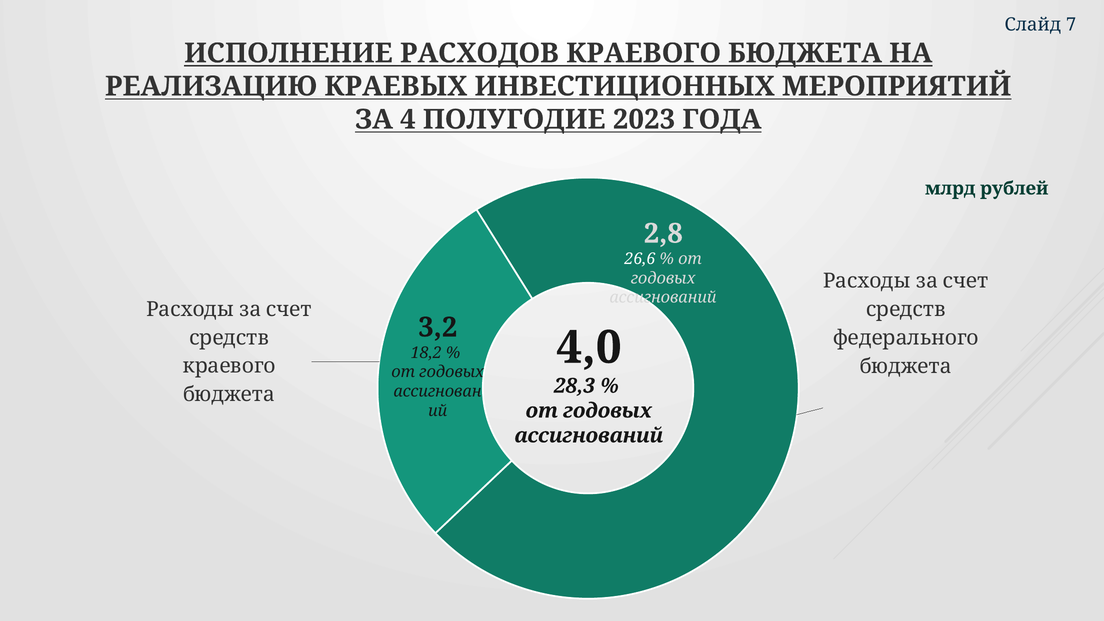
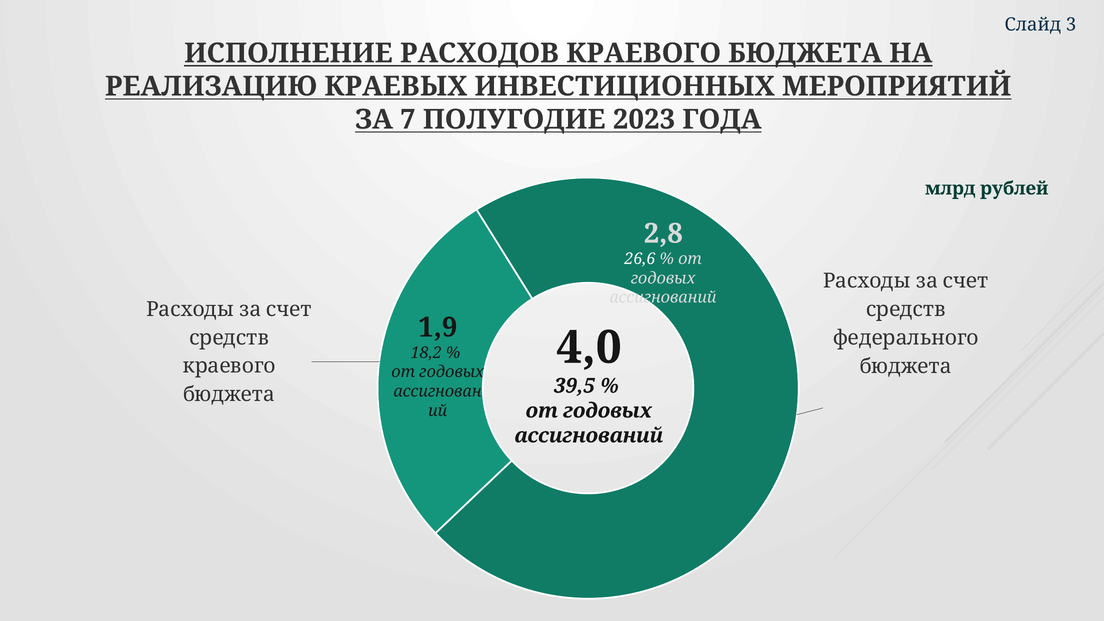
7: 7 -> 3
4: 4 -> 7
3,2: 3,2 -> 1,9
28,3: 28,3 -> 39,5
